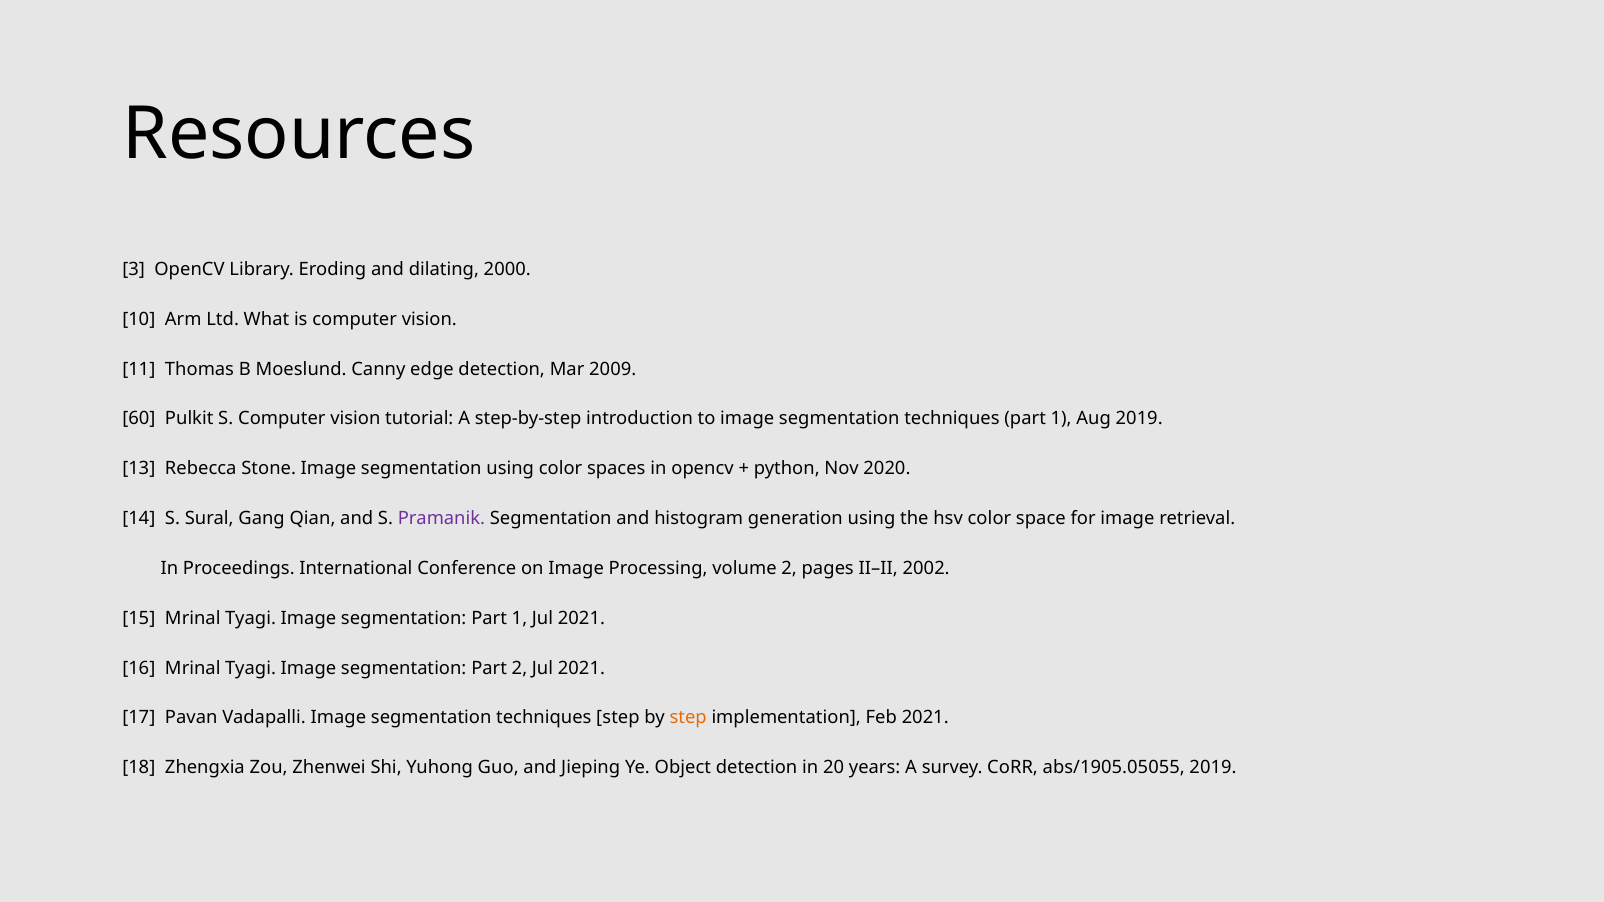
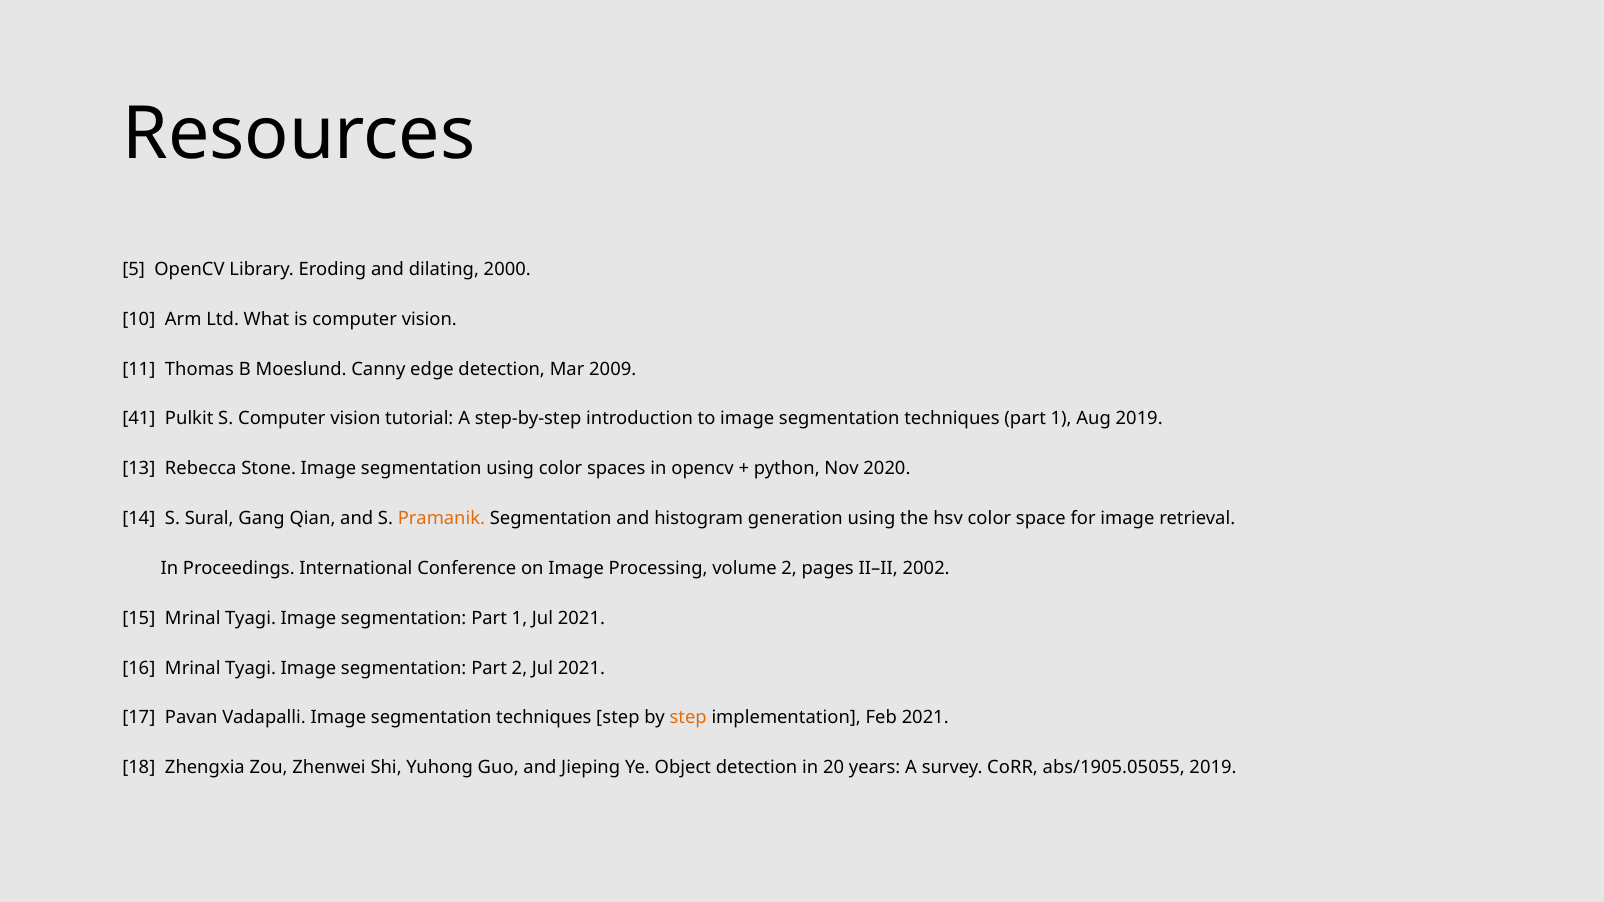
3: 3 -> 5
60: 60 -> 41
Pramanik colour: purple -> orange
